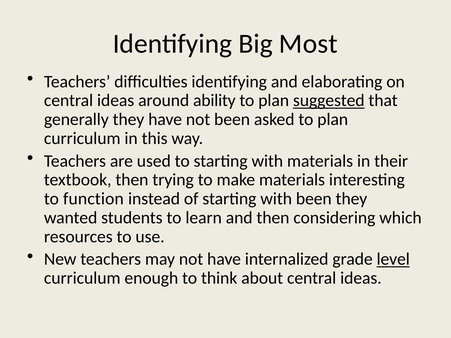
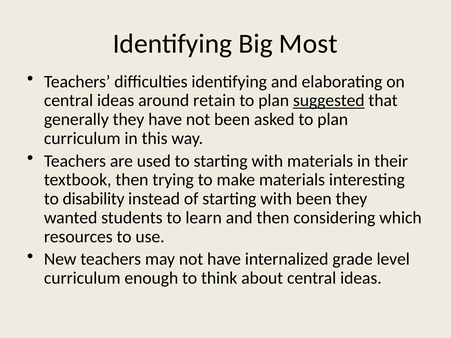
ability: ability -> retain
function: function -> disability
level underline: present -> none
